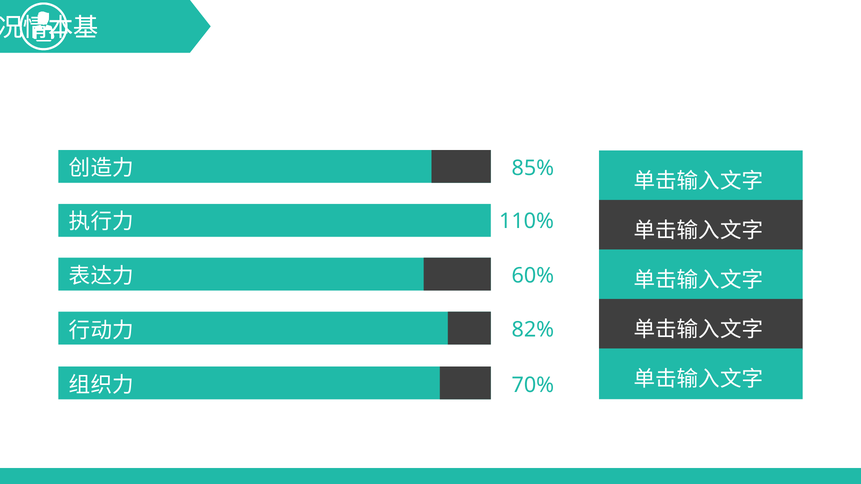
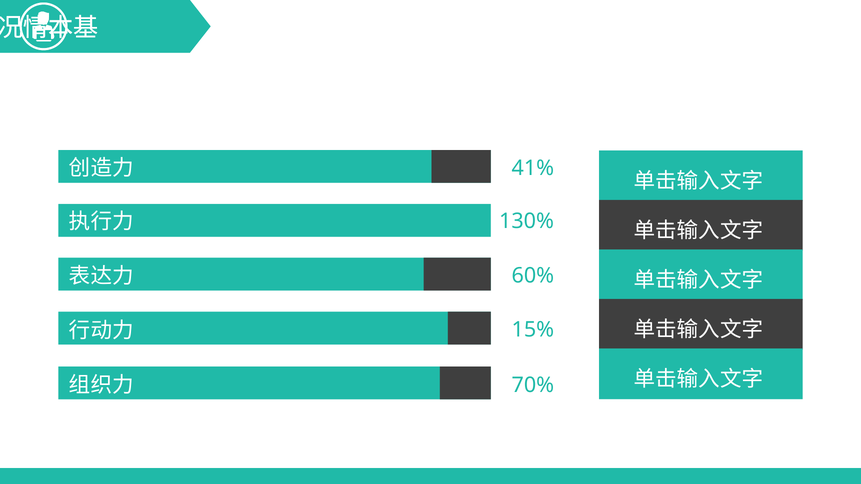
85%: 85% -> 41%
110%: 110% -> 130%
82%: 82% -> 15%
